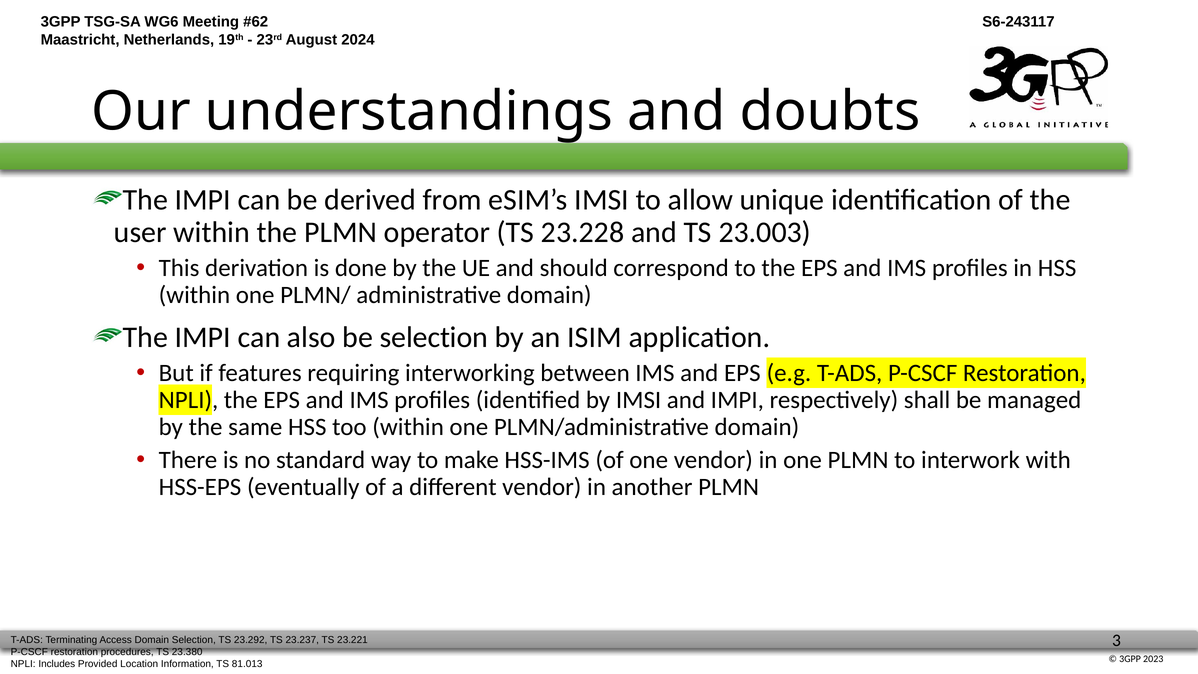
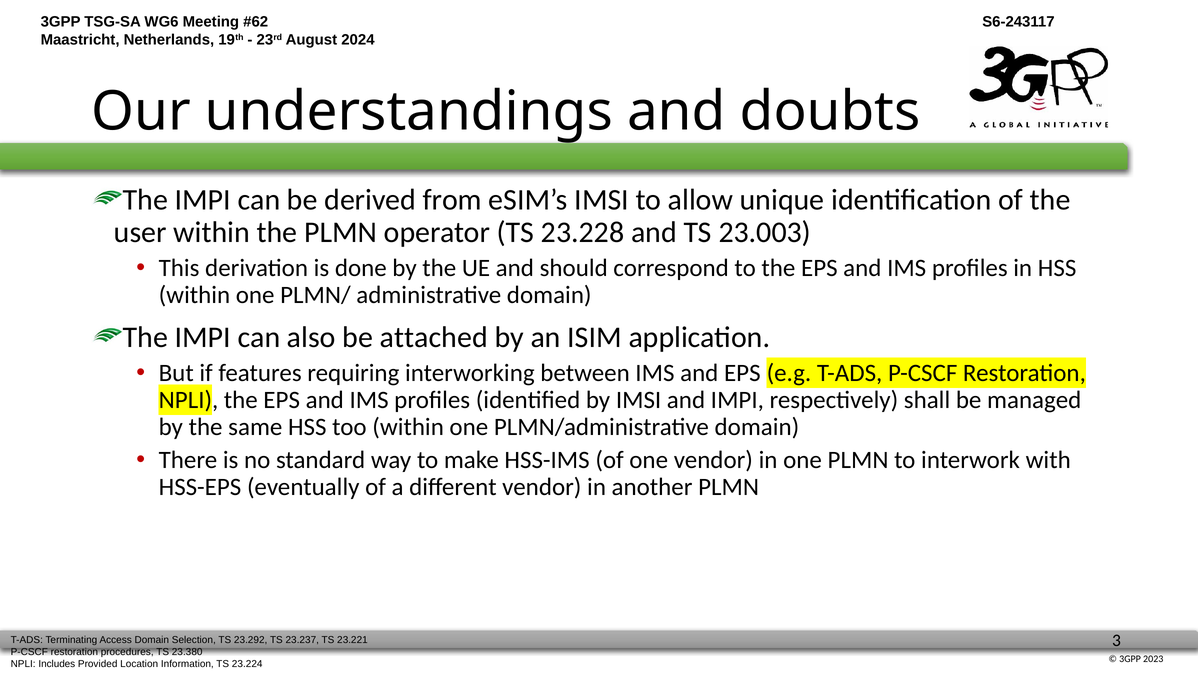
be selection: selection -> attached
81.013: 81.013 -> 23.224
